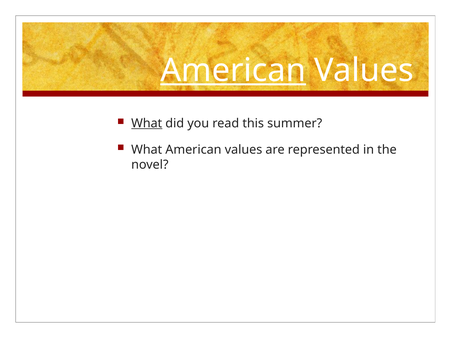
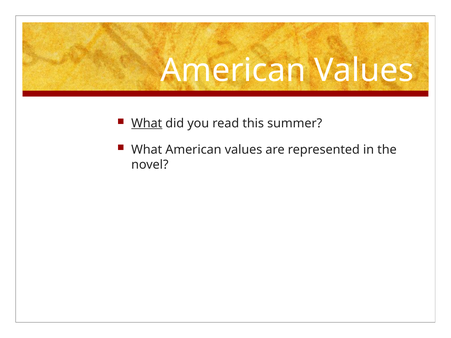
American at (233, 70) underline: present -> none
